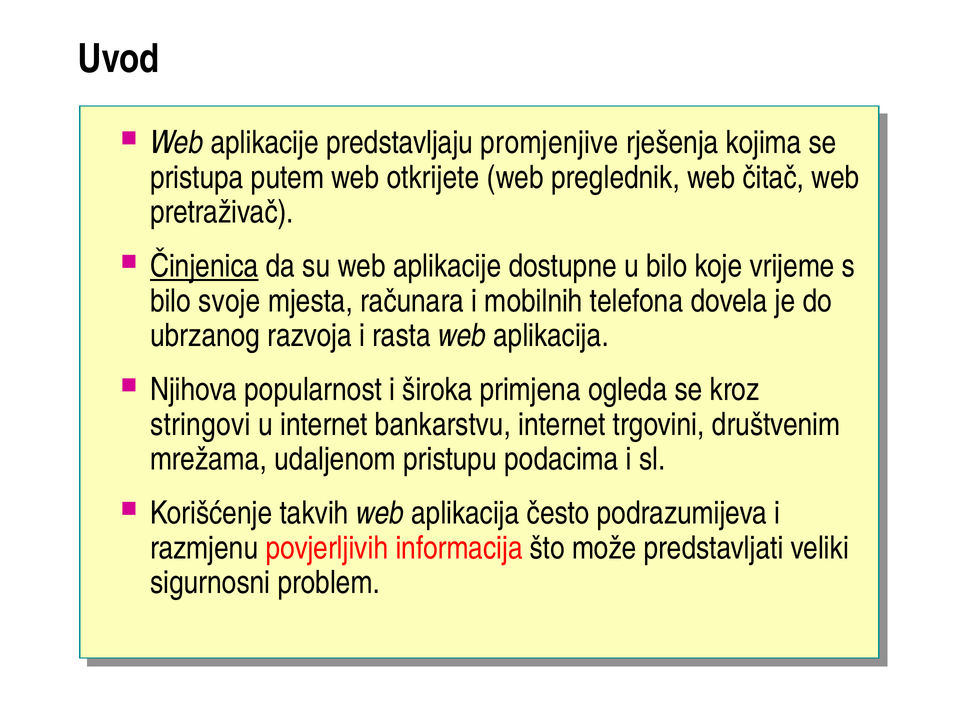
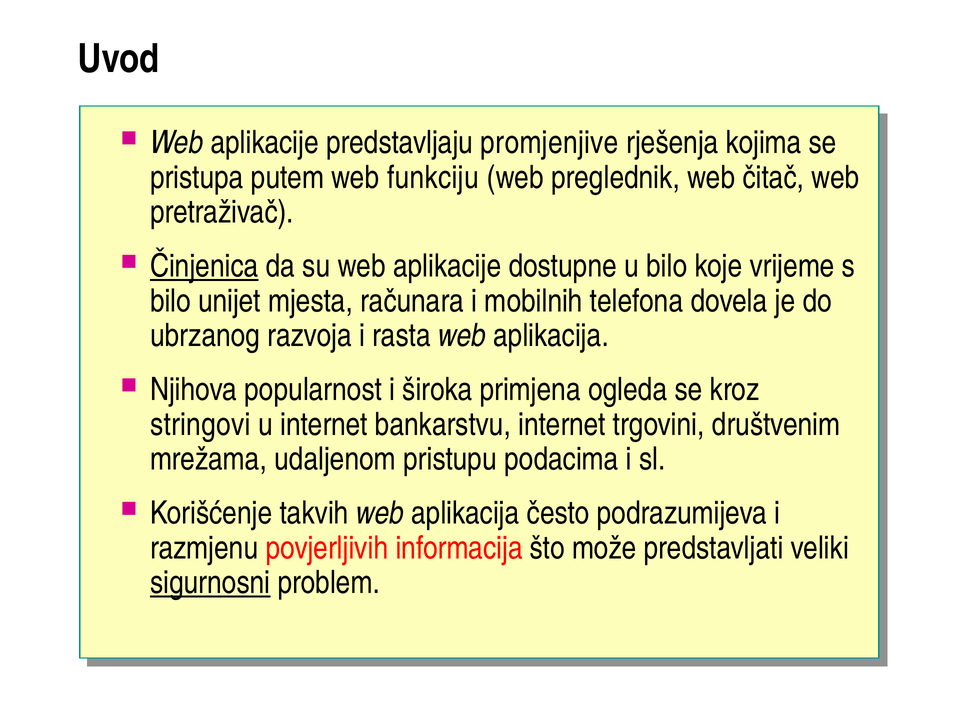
otkrijete: otkrijete -> funkciju
svoje: svoje -> unijet
sigurnosni underline: none -> present
